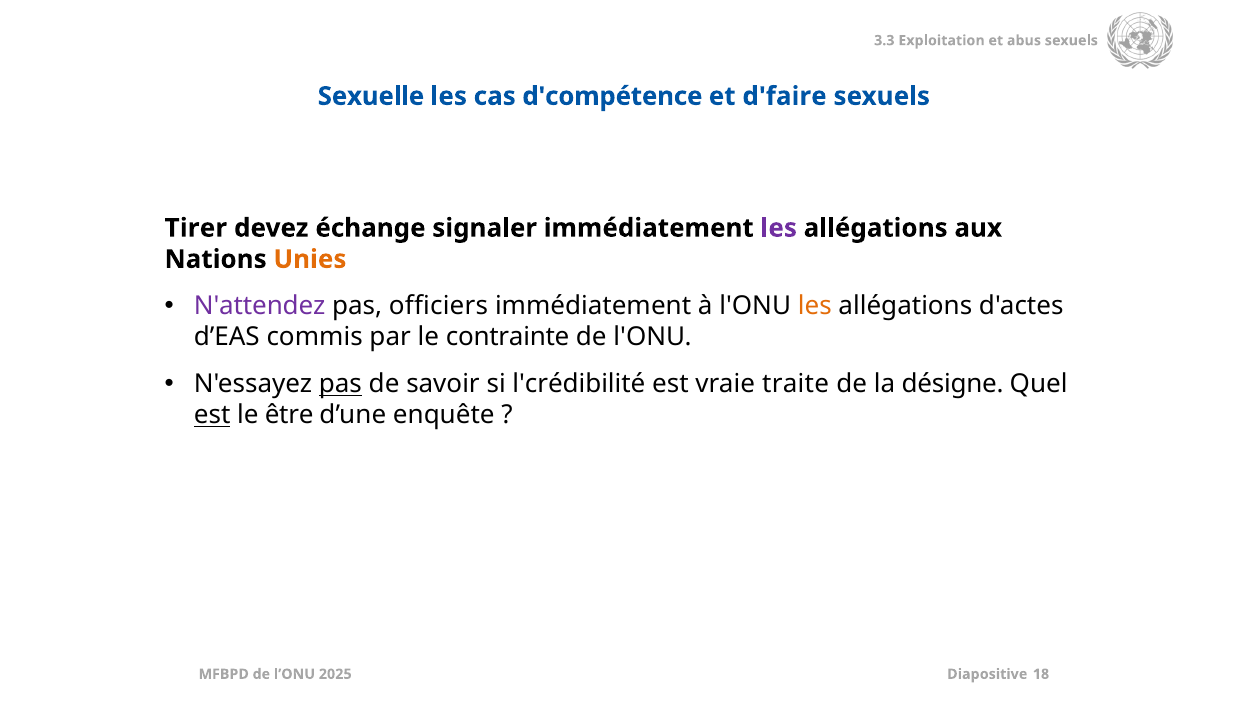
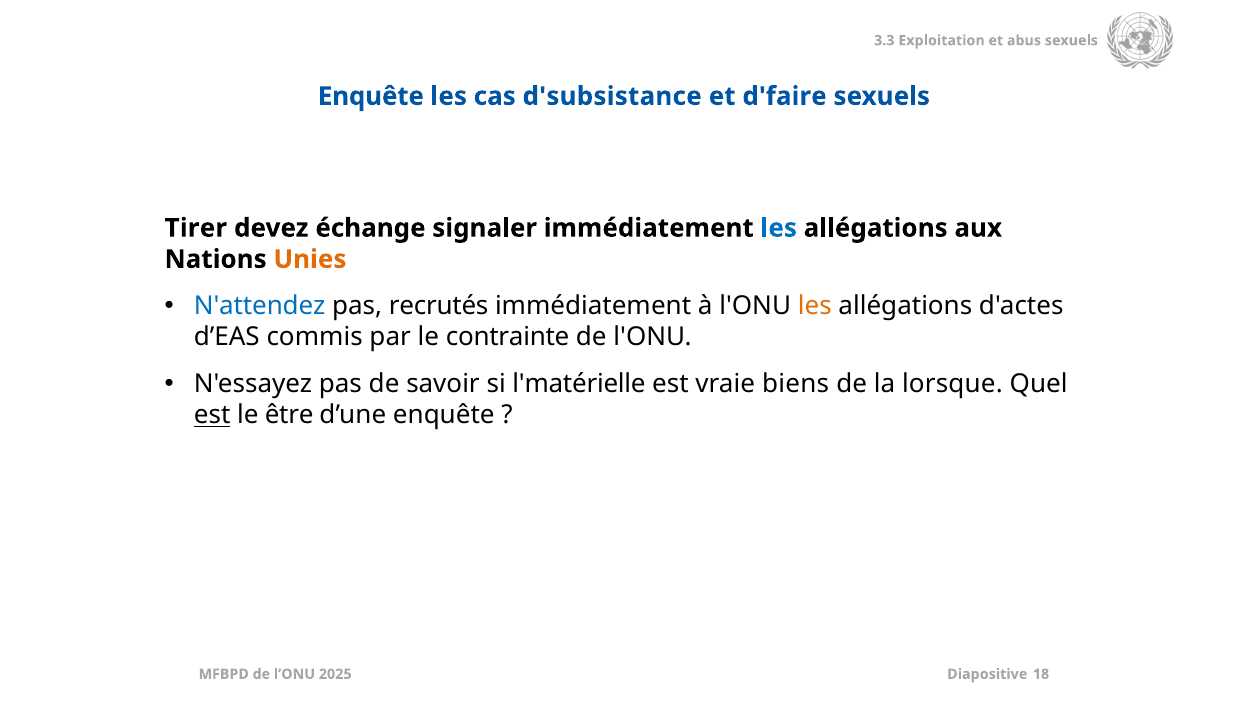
Sexuelle at (371, 96): Sexuelle -> Enquête
d'compétence: d'compétence -> d'subsistance
les at (779, 228) colour: purple -> blue
N'attendez colour: purple -> blue
officiers: officiers -> recrutés
pas at (340, 384) underline: present -> none
l'crédibilité: l'crédibilité -> l'matérielle
traite: traite -> biens
désigne: désigne -> lorsque
